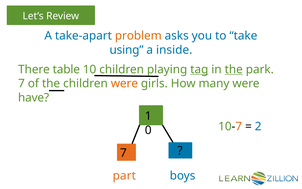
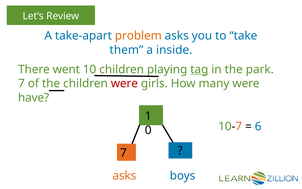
using: using -> them
table: table -> went
the at (234, 69) underline: present -> none
were at (124, 83) colour: orange -> red
2: 2 -> 6
part at (124, 175): part -> asks
